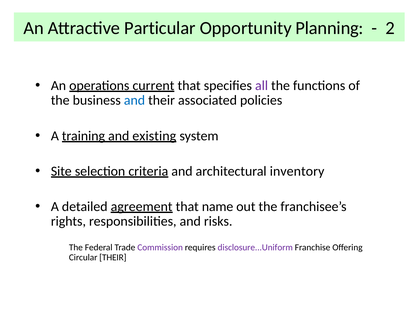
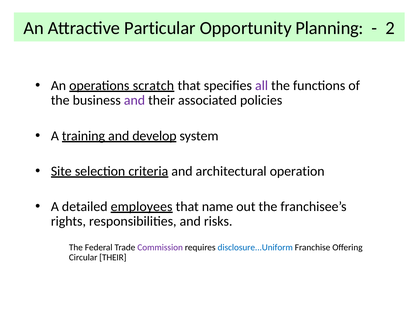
current: current -> scratch
and at (134, 100) colour: blue -> purple
existing: existing -> develop
inventory: inventory -> operation
agreement: agreement -> employees
disclosure...Uniform colour: purple -> blue
